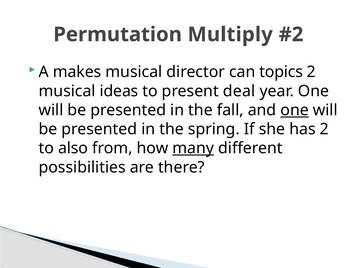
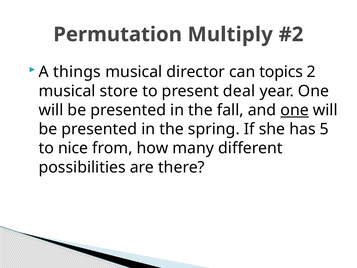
makes: makes -> things
ideas: ideas -> store
has 2: 2 -> 5
also: also -> nice
many underline: present -> none
